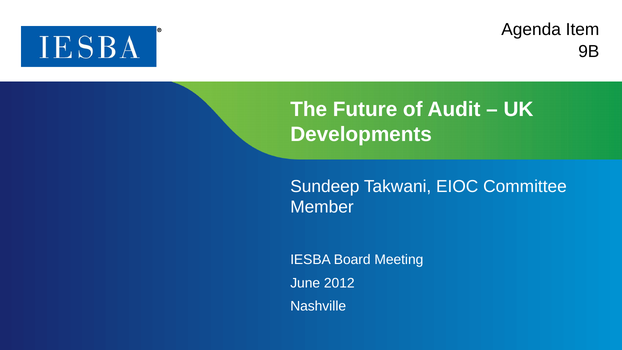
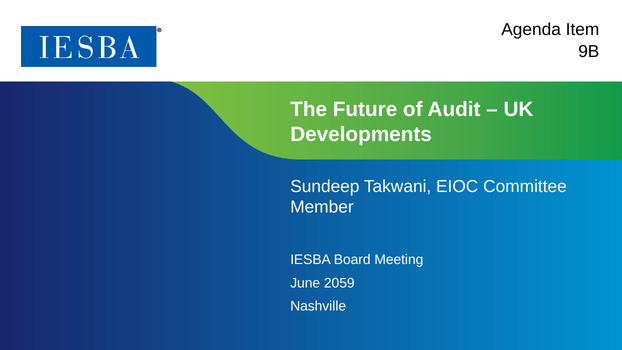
2012: 2012 -> 2059
